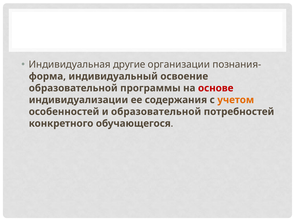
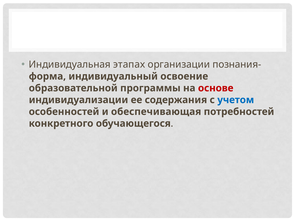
другие: другие -> этапах
учетом colour: orange -> blue
и образовательной: образовательной -> обеспечивающая
